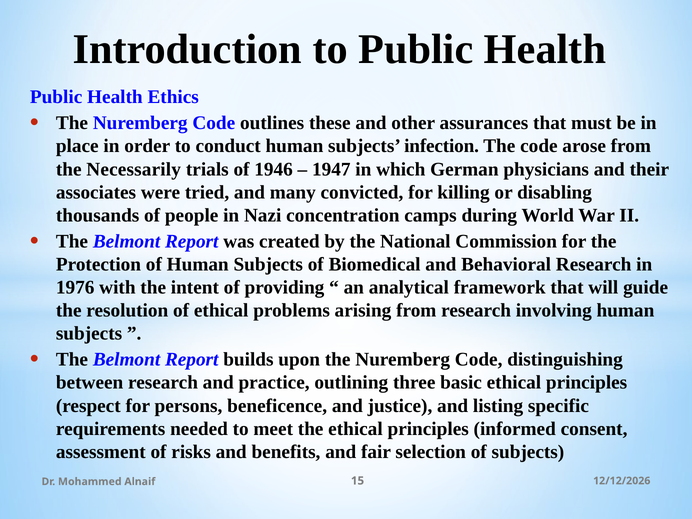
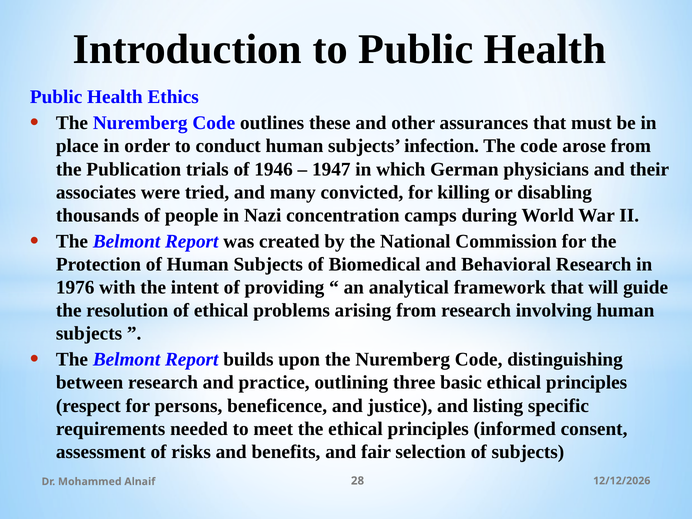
Necessarily: Necessarily -> Publication
15: 15 -> 28
